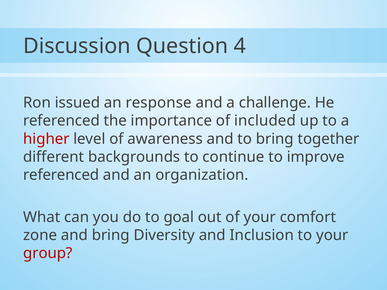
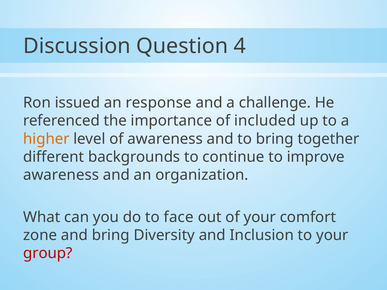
higher colour: red -> orange
referenced at (61, 175): referenced -> awareness
goal: goal -> face
